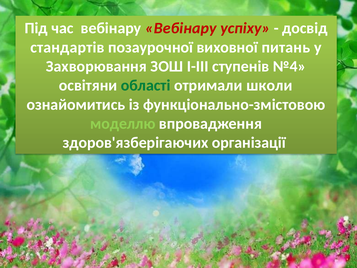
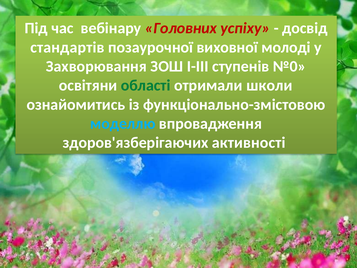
вебінару Вебінару: Вебінару -> Головних
питань: питань -> молоді
№4: №4 -> №0
моделлю colour: light green -> light blue
організації: організації -> активності
